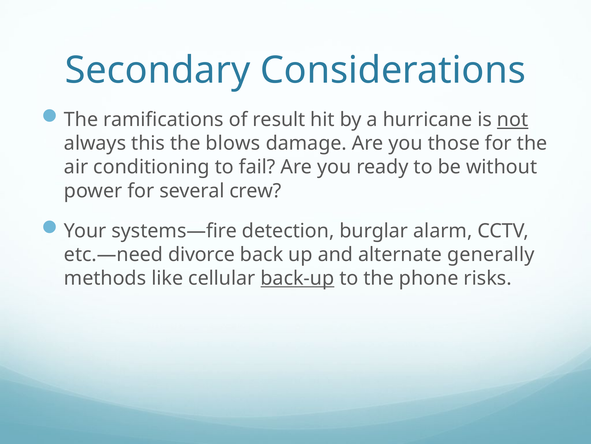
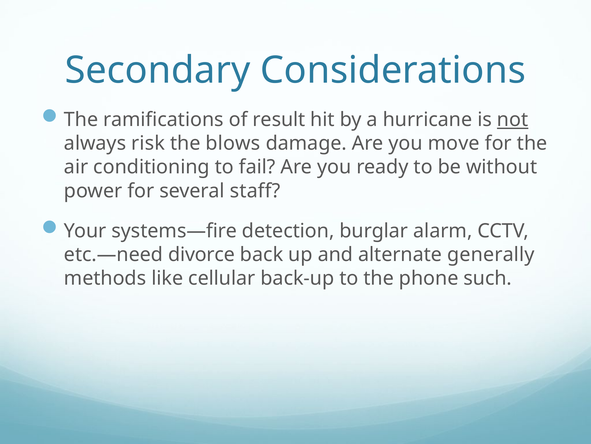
this: this -> risk
those: those -> move
crew: crew -> staff
back-up underline: present -> none
risks: risks -> such
